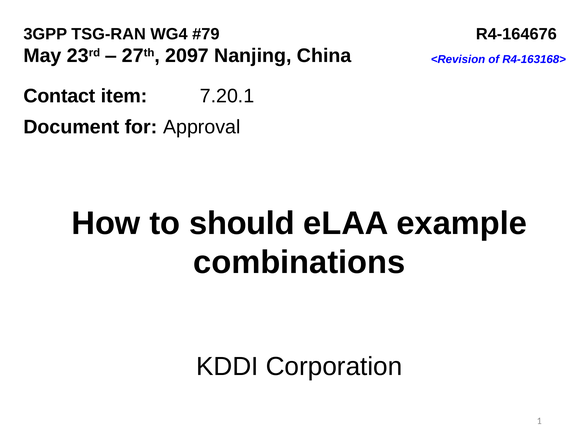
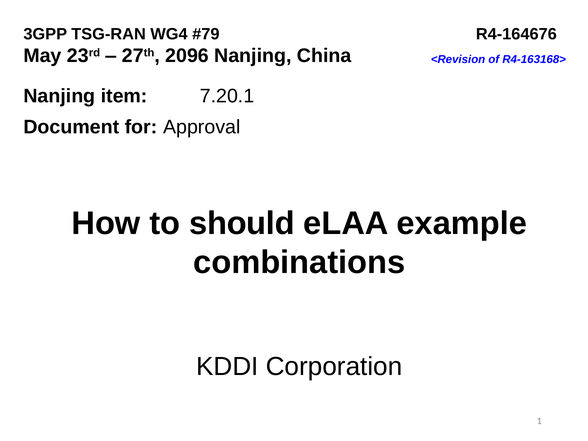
2097: 2097 -> 2096
Contact at (59, 96): Contact -> Nanjing
